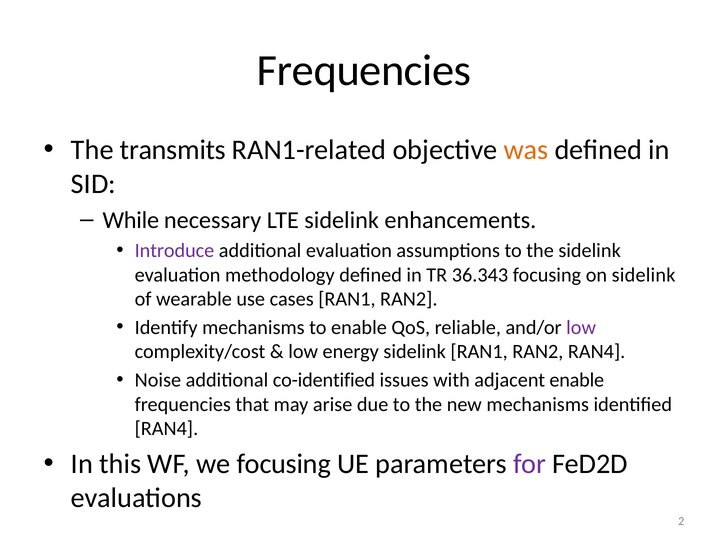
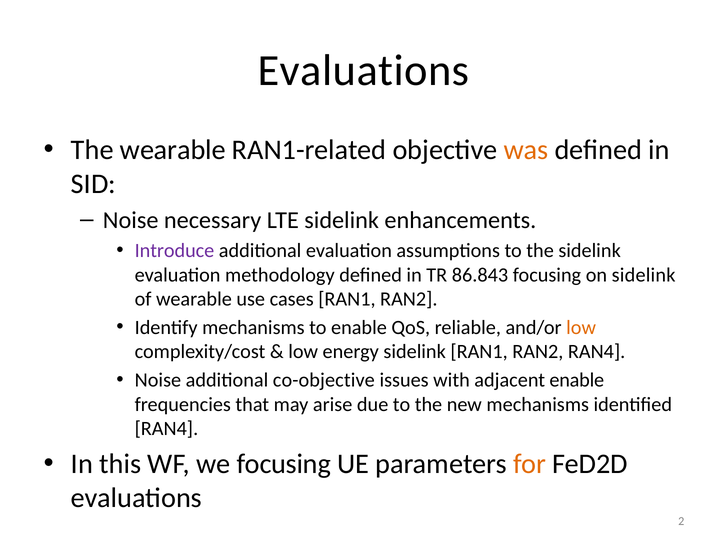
Frequencies at (364, 70): Frequencies -> Evaluations
The transmits: transmits -> wearable
While at (131, 220): While -> Noise
36.343: 36.343 -> 86.843
low at (581, 327) colour: purple -> orange
co-identified: co-identified -> co-objective
for colour: purple -> orange
